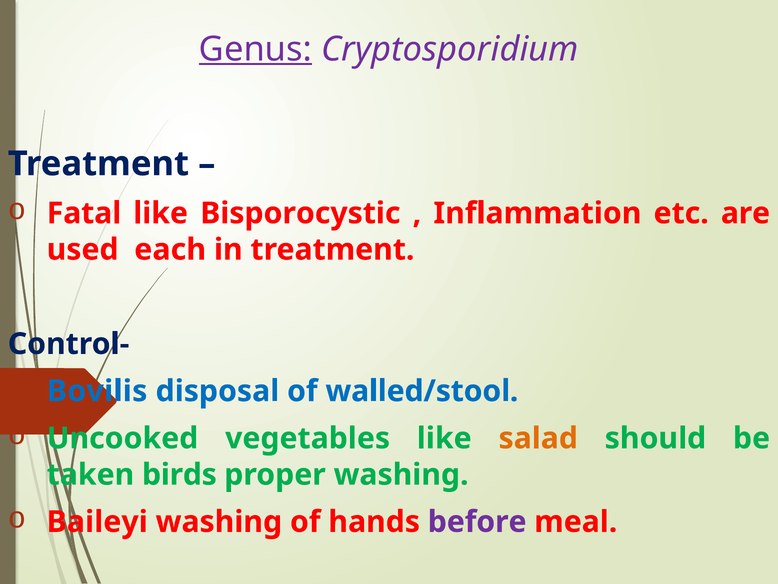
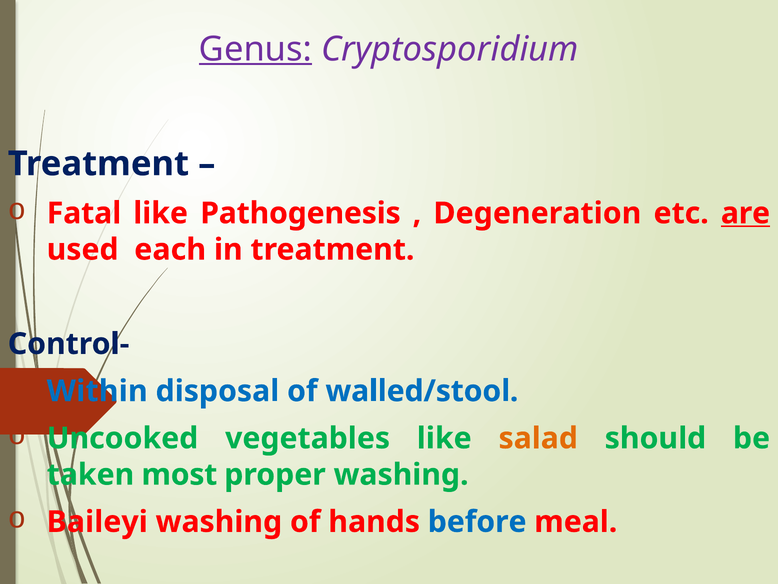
Bisporocystic: Bisporocystic -> Pathogenesis
Inflammation: Inflammation -> Degeneration
are underline: none -> present
Bovilis: Bovilis -> Within
birds: birds -> most
before colour: purple -> blue
